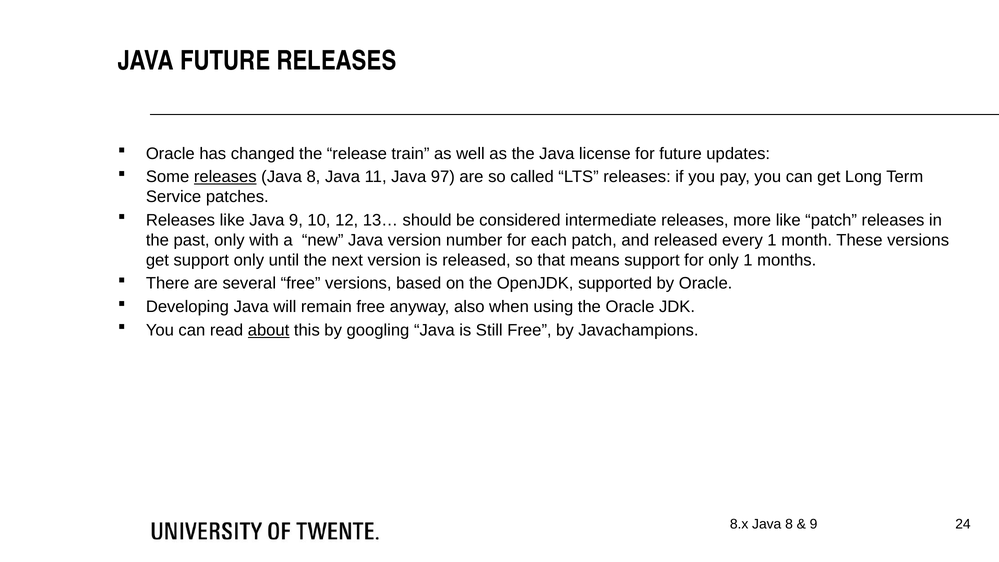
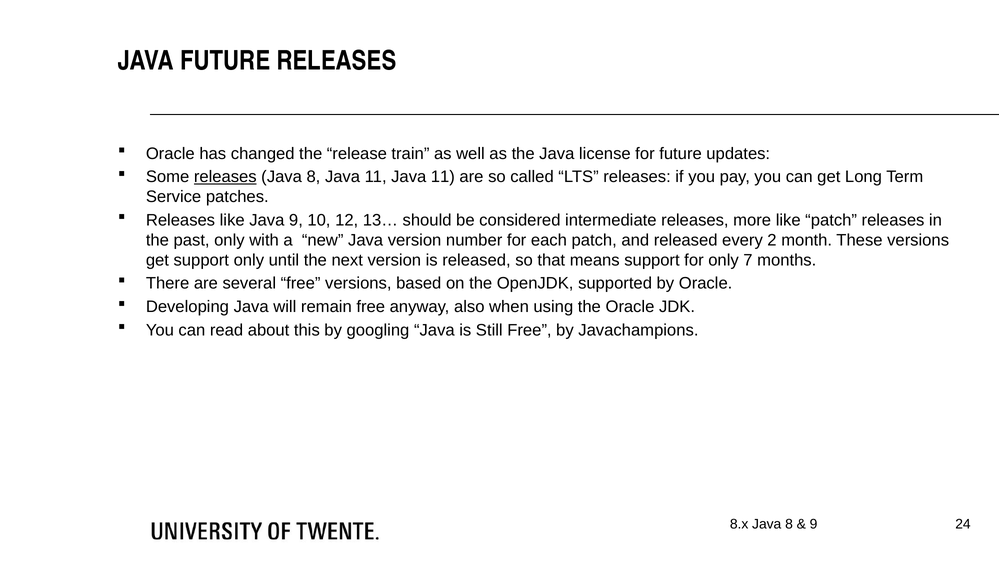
11 Java 97: 97 -> 11
every 1: 1 -> 2
only 1: 1 -> 7
about underline: present -> none
